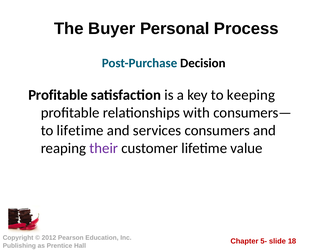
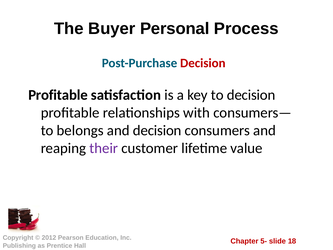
Decision at (203, 63) colour: black -> red
to keeping: keeping -> decision
to lifetime: lifetime -> belongs
and services: services -> decision
